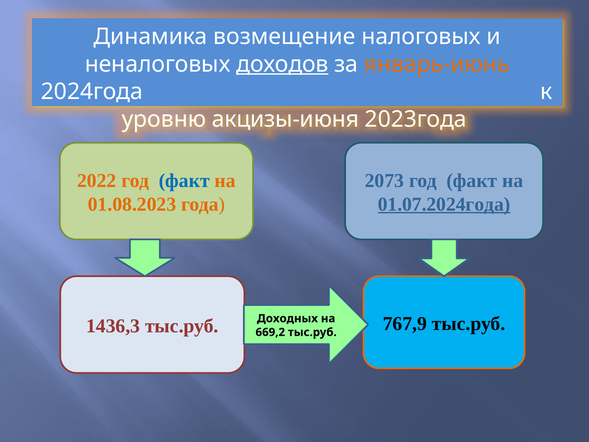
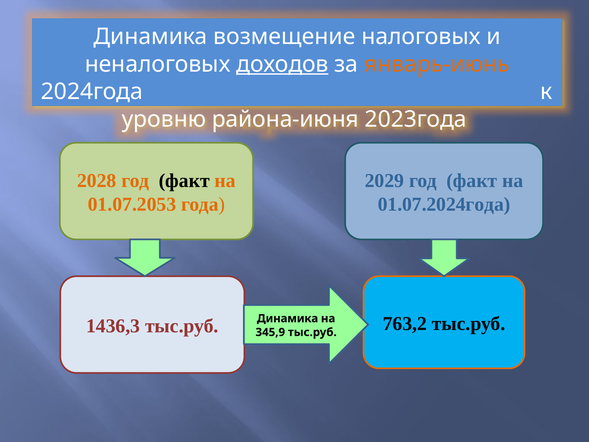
акцизы-июня: акцизы-июня -> района-июня
2022: 2022 -> 2028
факт at (184, 181) colour: blue -> black
2073: 2073 -> 2029
01.08.2023: 01.08.2023 -> 01.07.2053
01.07.2024года underline: present -> none
Доходных at (287, 318): Доходных -> Динамика
767,9: 767,9 -> 763,2
669,2: 669,2 -> 345,9
